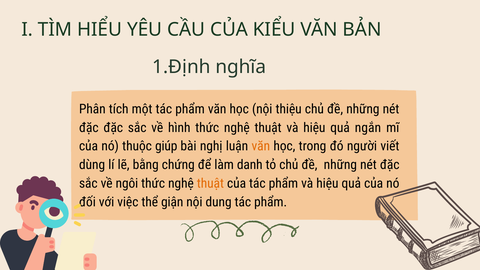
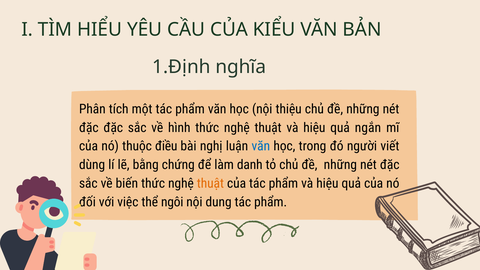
giúp: giúp -> điều
văn at (261, 146) colour: orange -> blue
ngôi: ngôi -> biến
giận: giận -> ngôi
